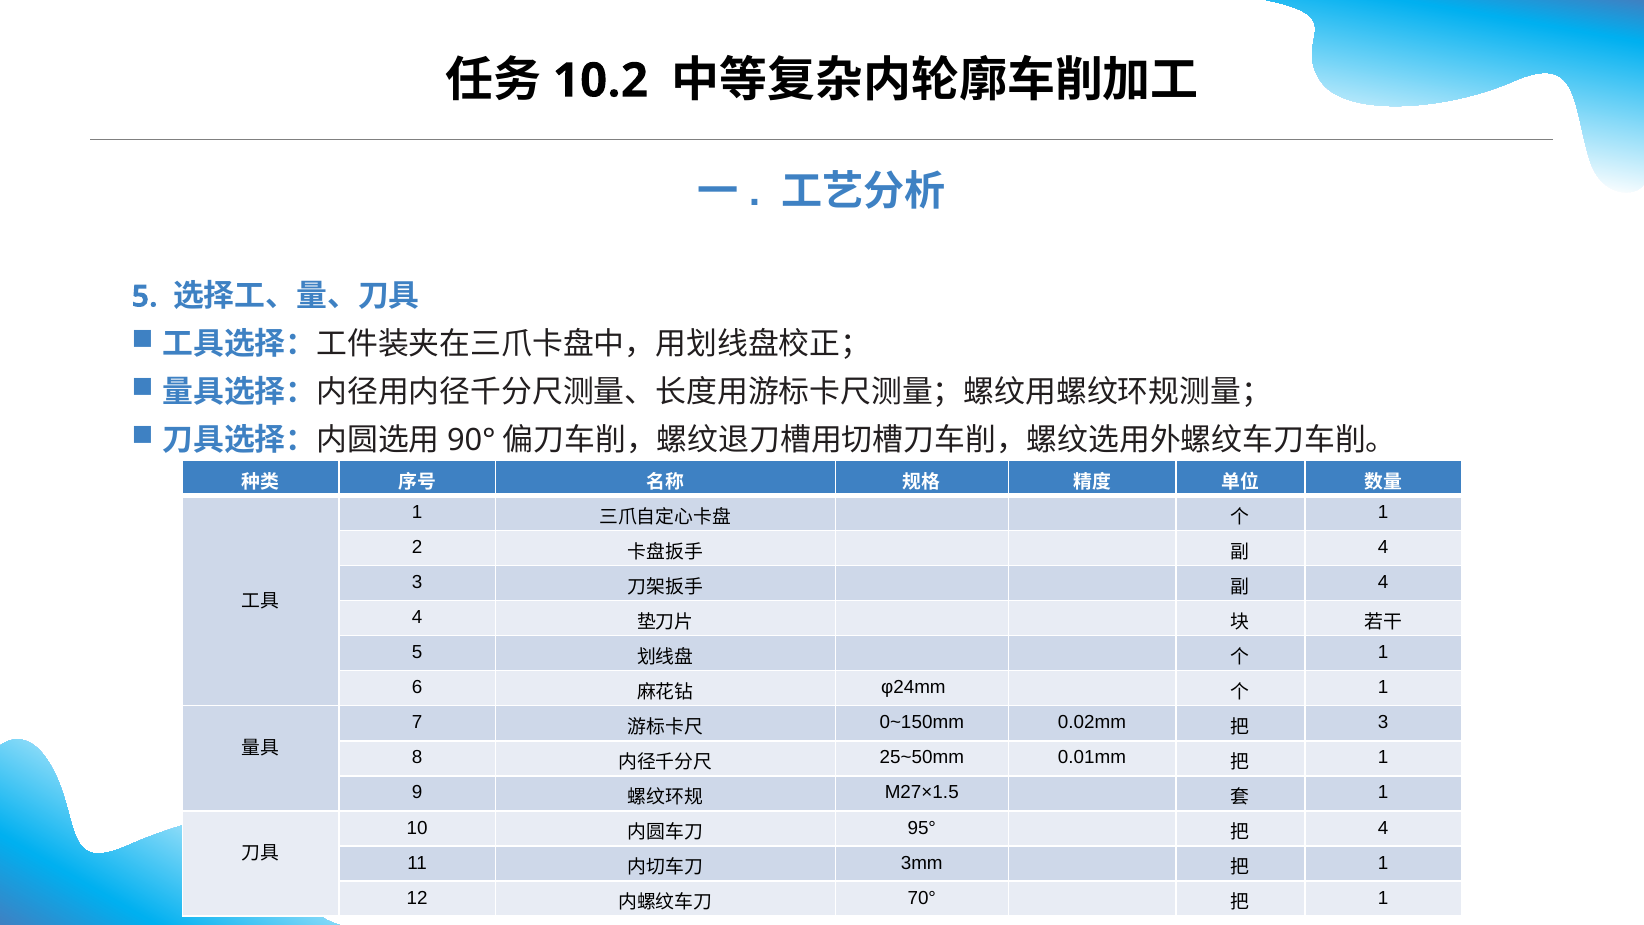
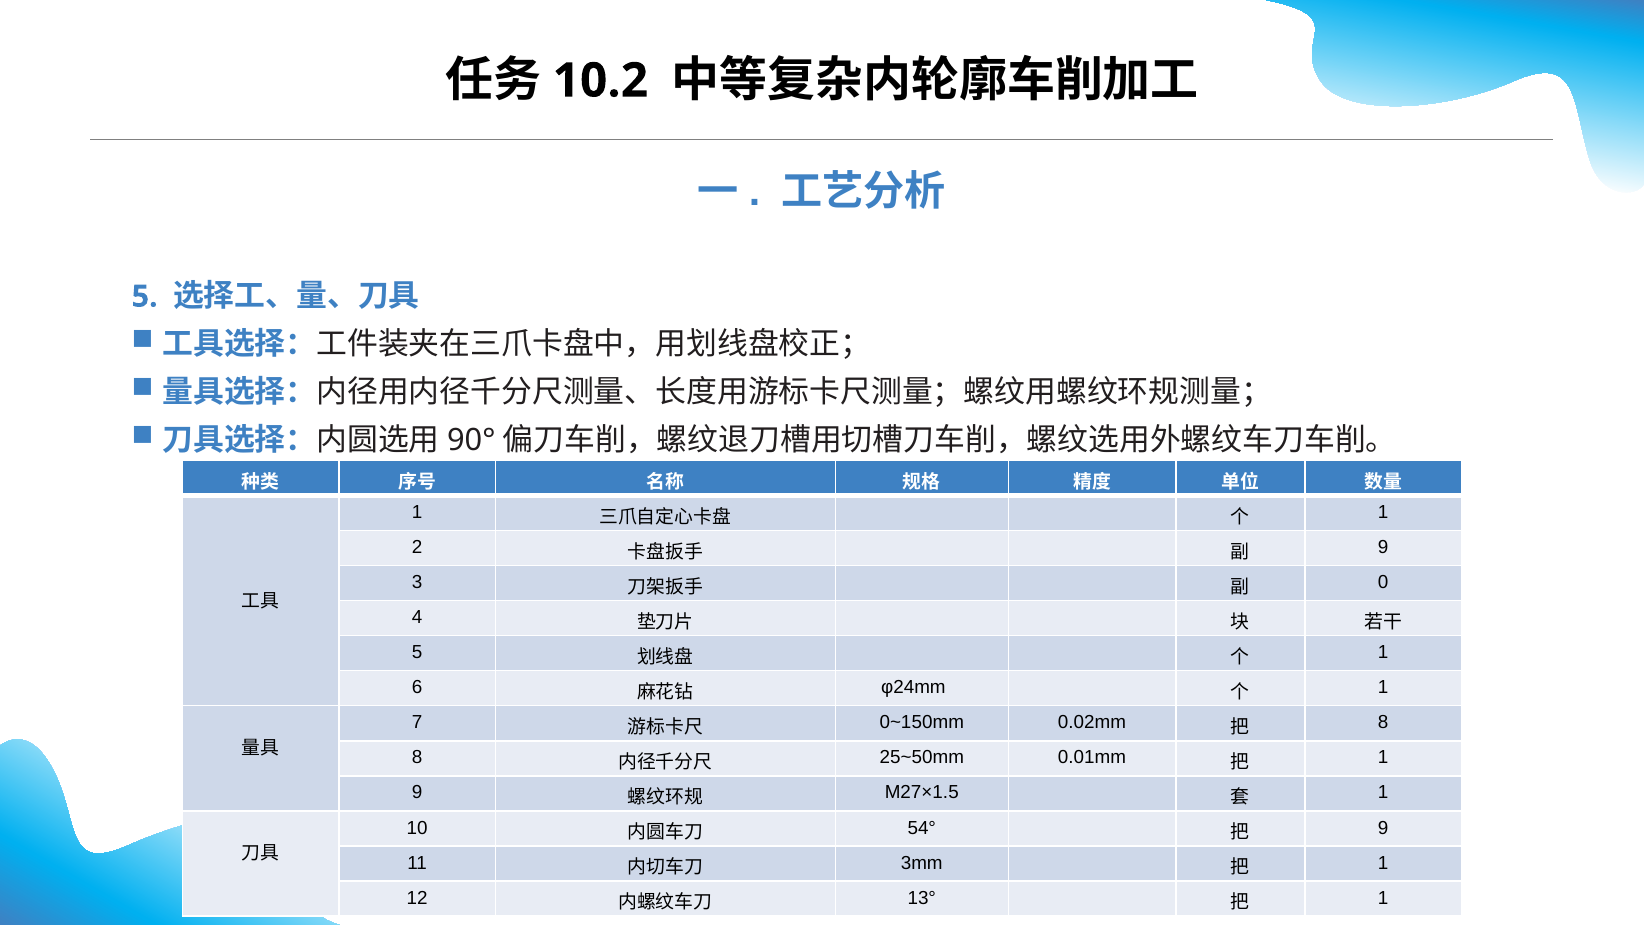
4 at (1383, 548): 4 -> 9
4 at (1383, 583): 4 -> 0
3 at (1383, 723): 3 -> 8
95°: 95° -> 54°
4 at (1383, 828): 4 -> 9
70°: 70° -> 13°
